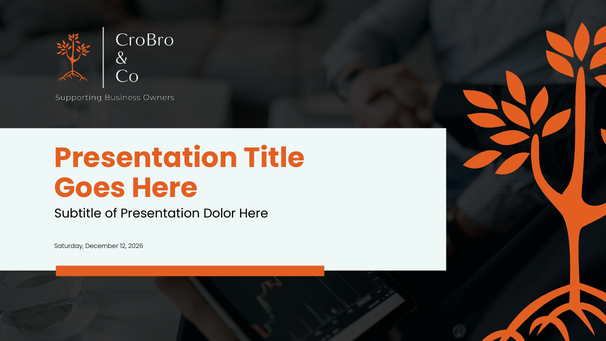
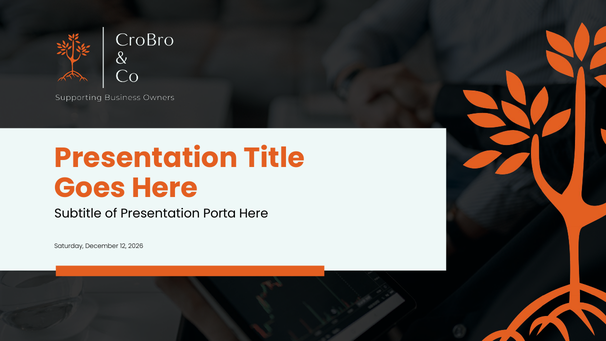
Dolor: Dolor -> Porta
